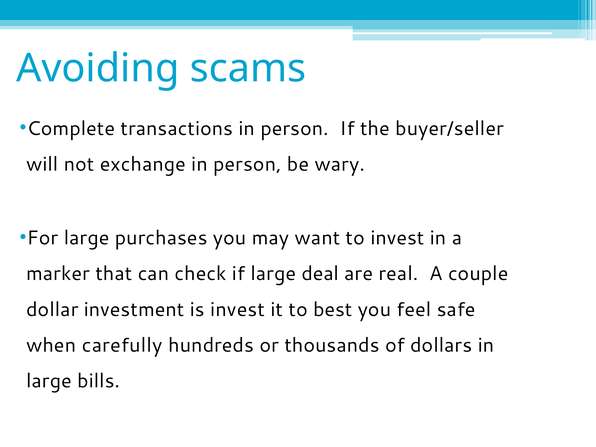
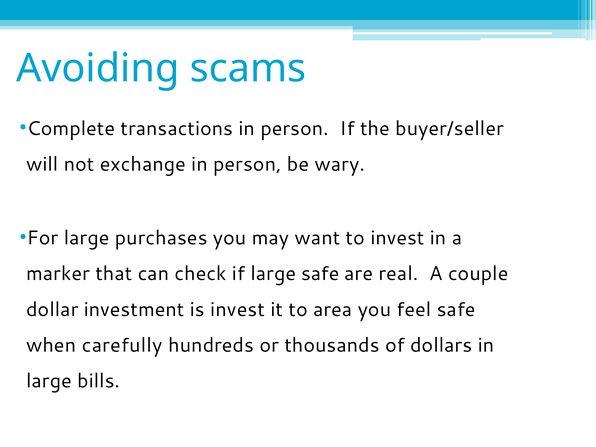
large deal: deal -> safe
best: best -> area
